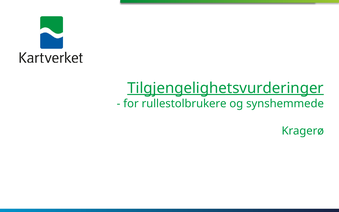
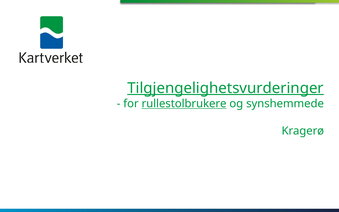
rullestolbrukere underline: none -> present
